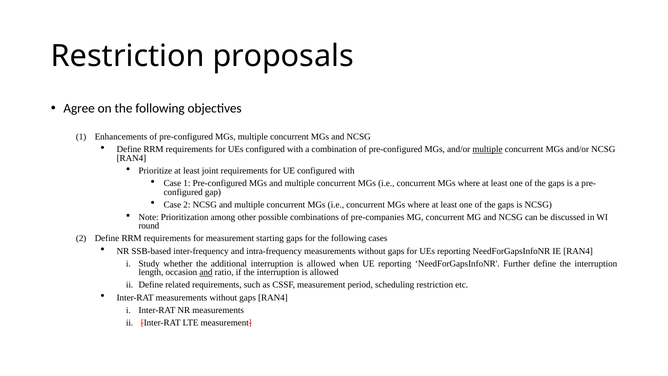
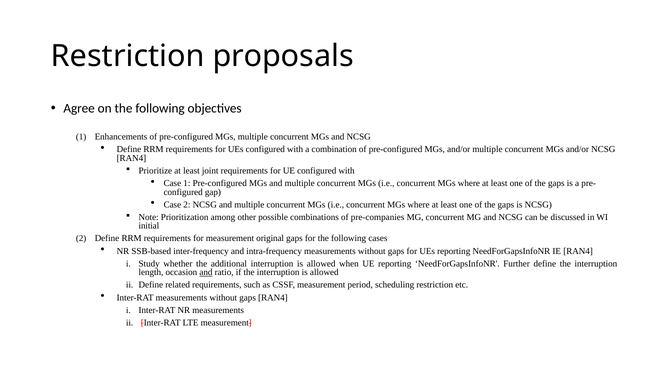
multiple at (487, 149) underline: present -> none
round: round -> initial
starting: starting -> original
